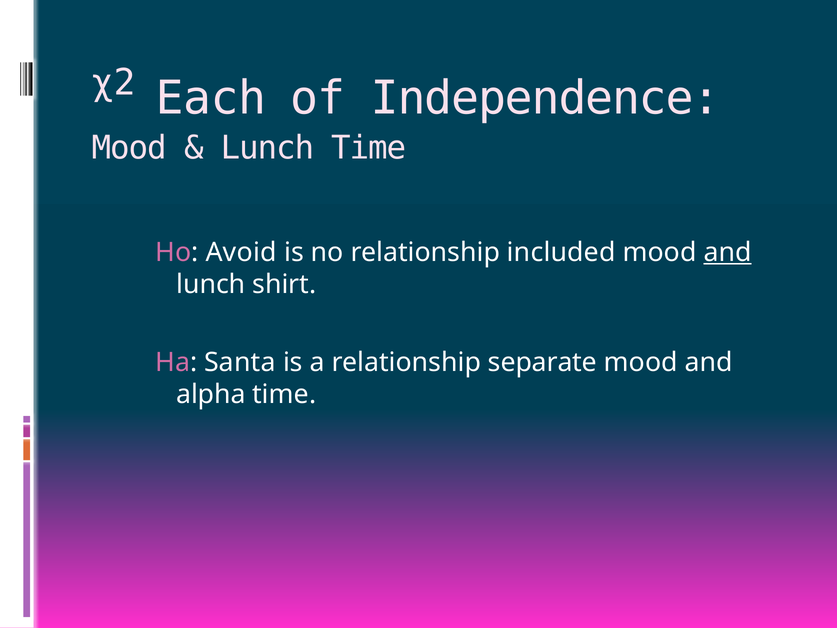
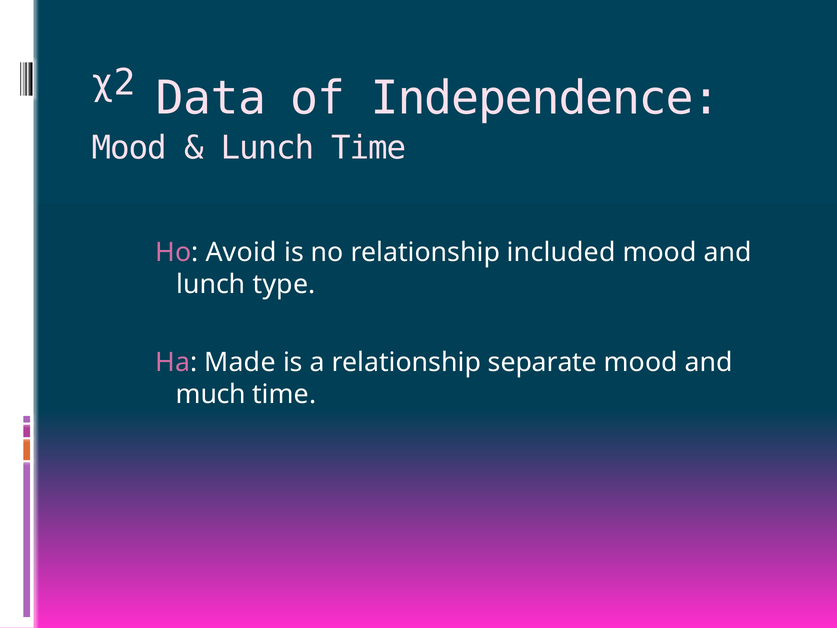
Each: Each -> Data
and at (728, 252) underline: present -> none
shirt: shirt -> type
Santa: Santa -> Made
alpha: alpha -> much
